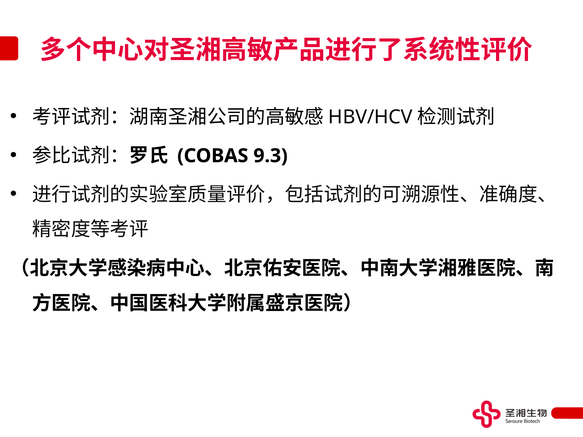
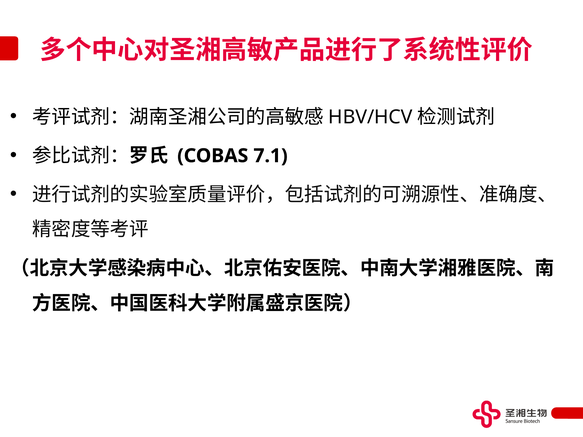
9.3: 9.3 -> 7.1
